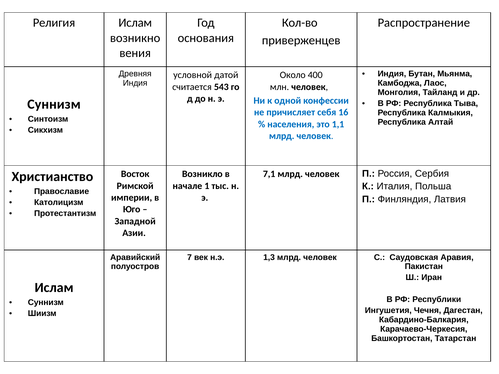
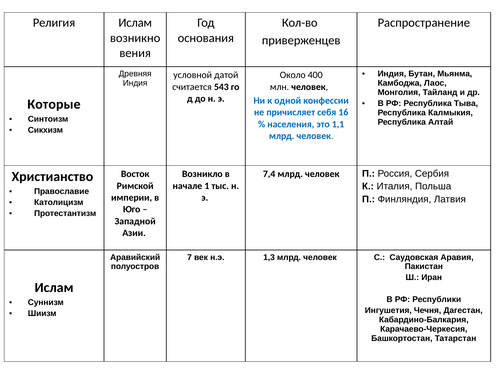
Суннизм at (54, 104): Суннизм -> Которые
7,1: 7,1 -> 7,4
